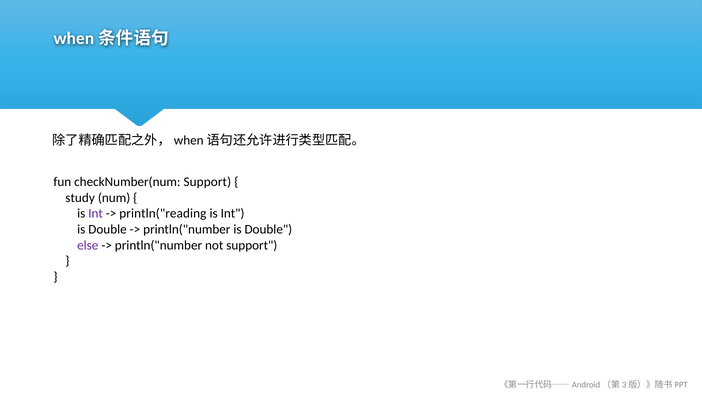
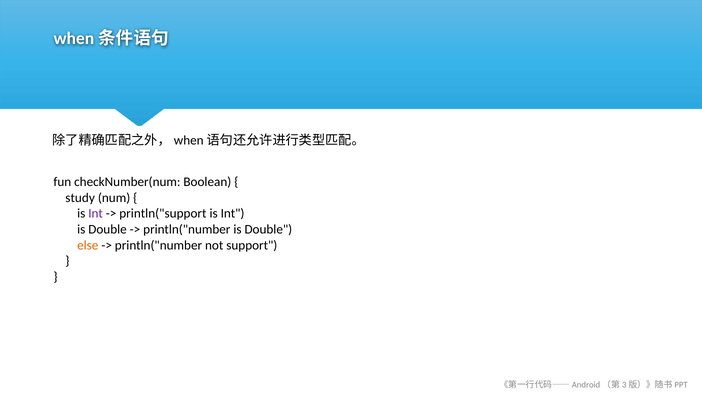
checkNumber(num Support: Support -> Boolean
println("reading: println("reading -> println("support
else colour: purple -> orange
